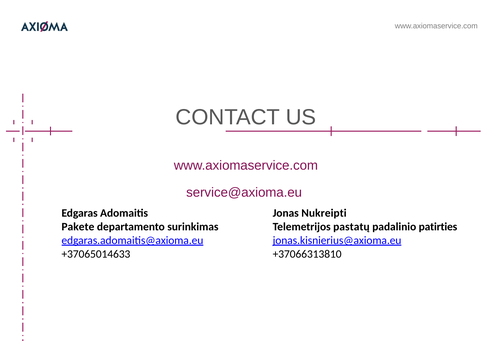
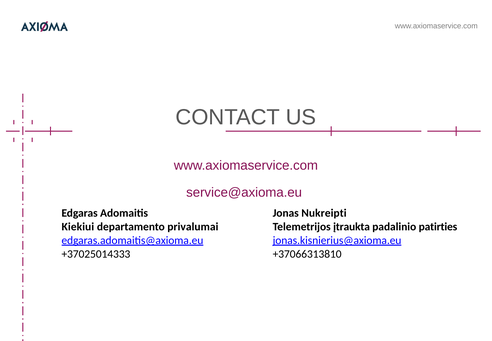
Pakete: Pakete -> Kiekiui
surinkimas: surinkimas -> privalumai
pastatų: pastatų -> įtraukta
+37065014633: +37065014633 -> +37025014333
